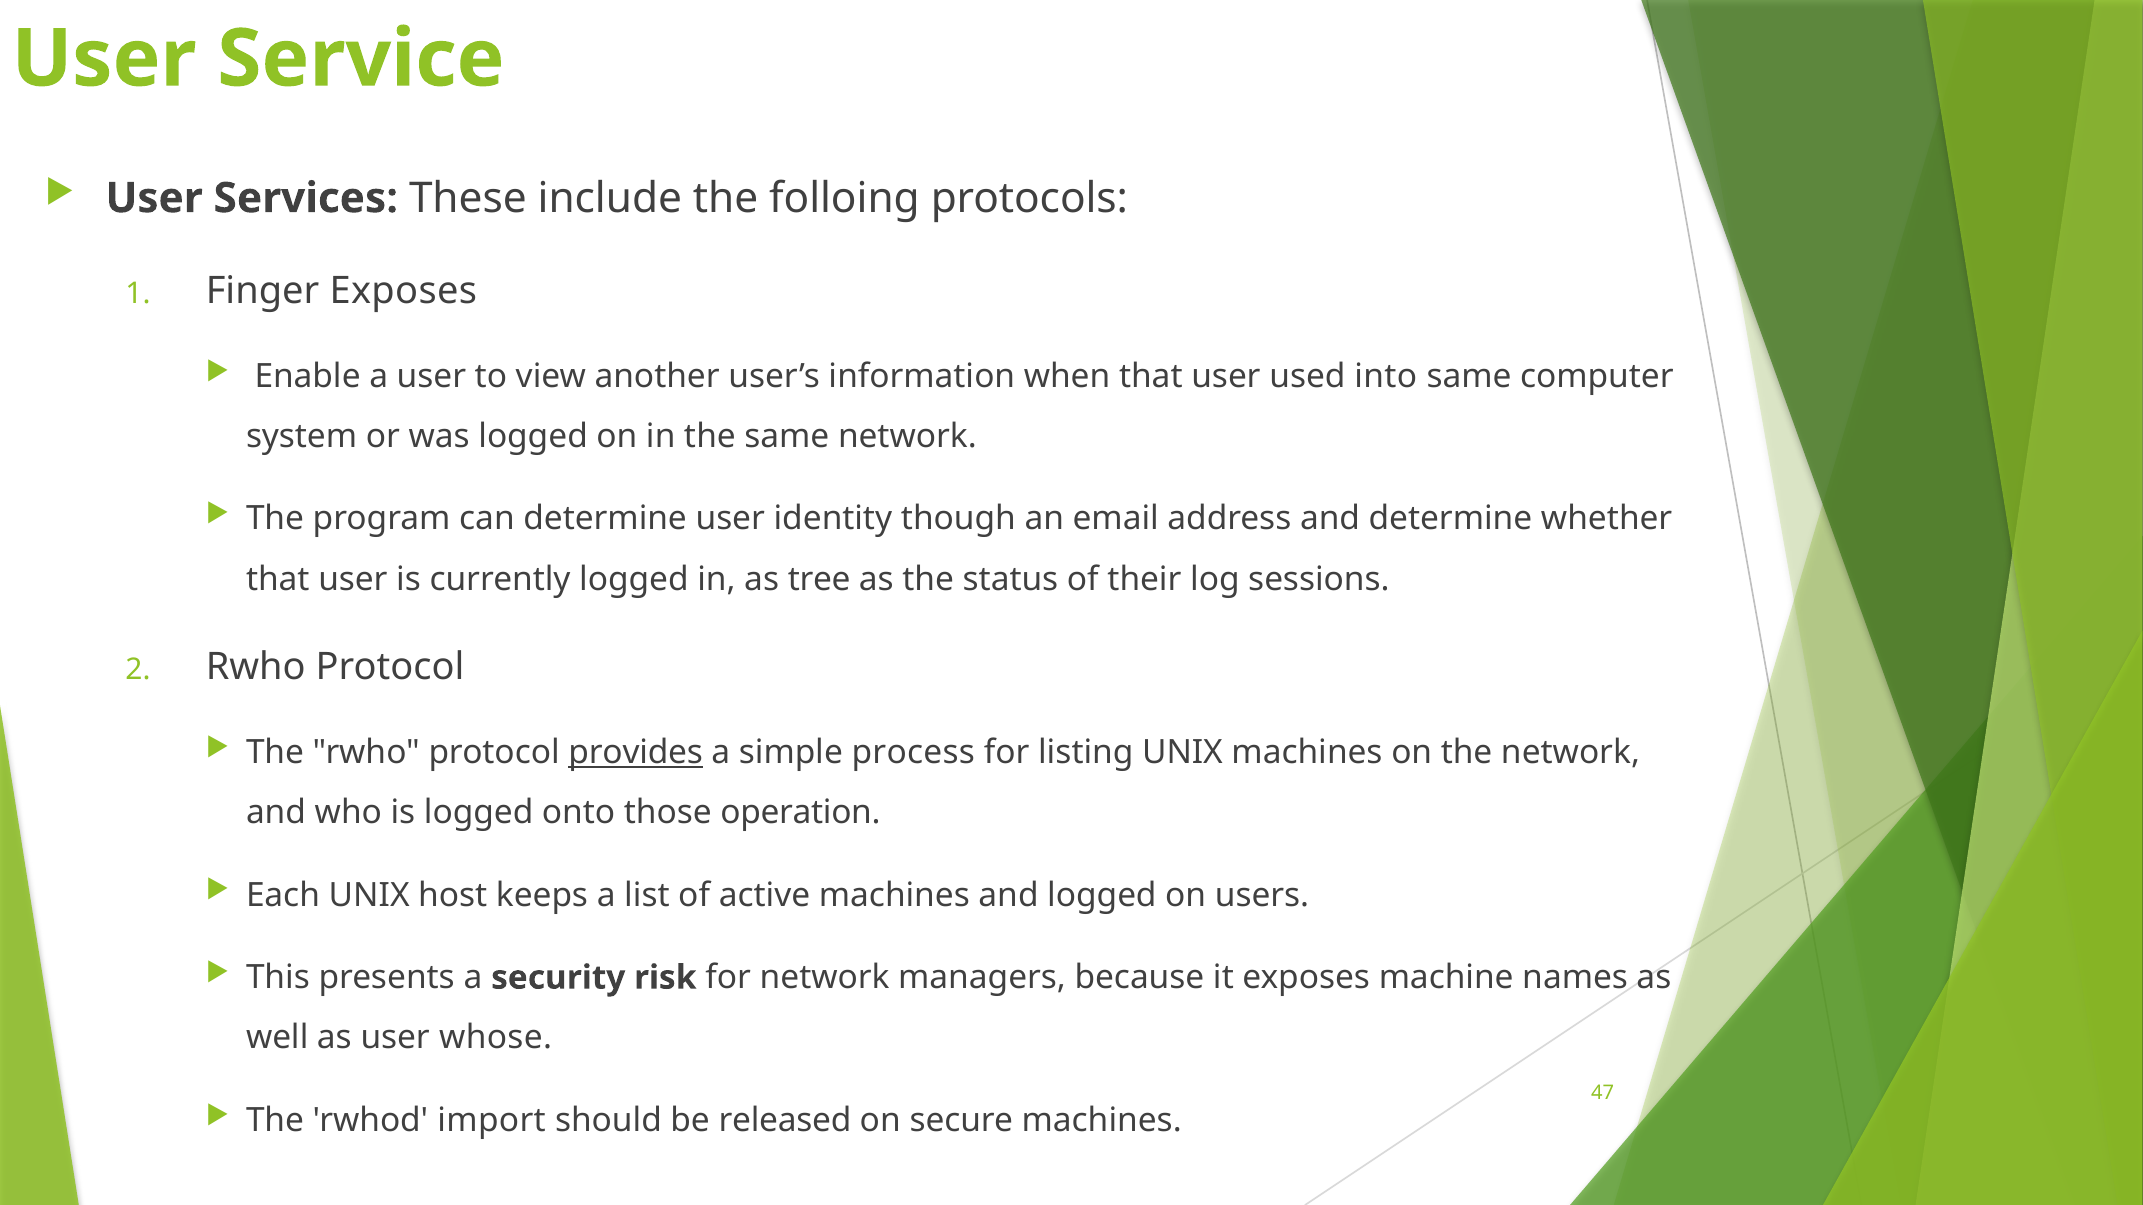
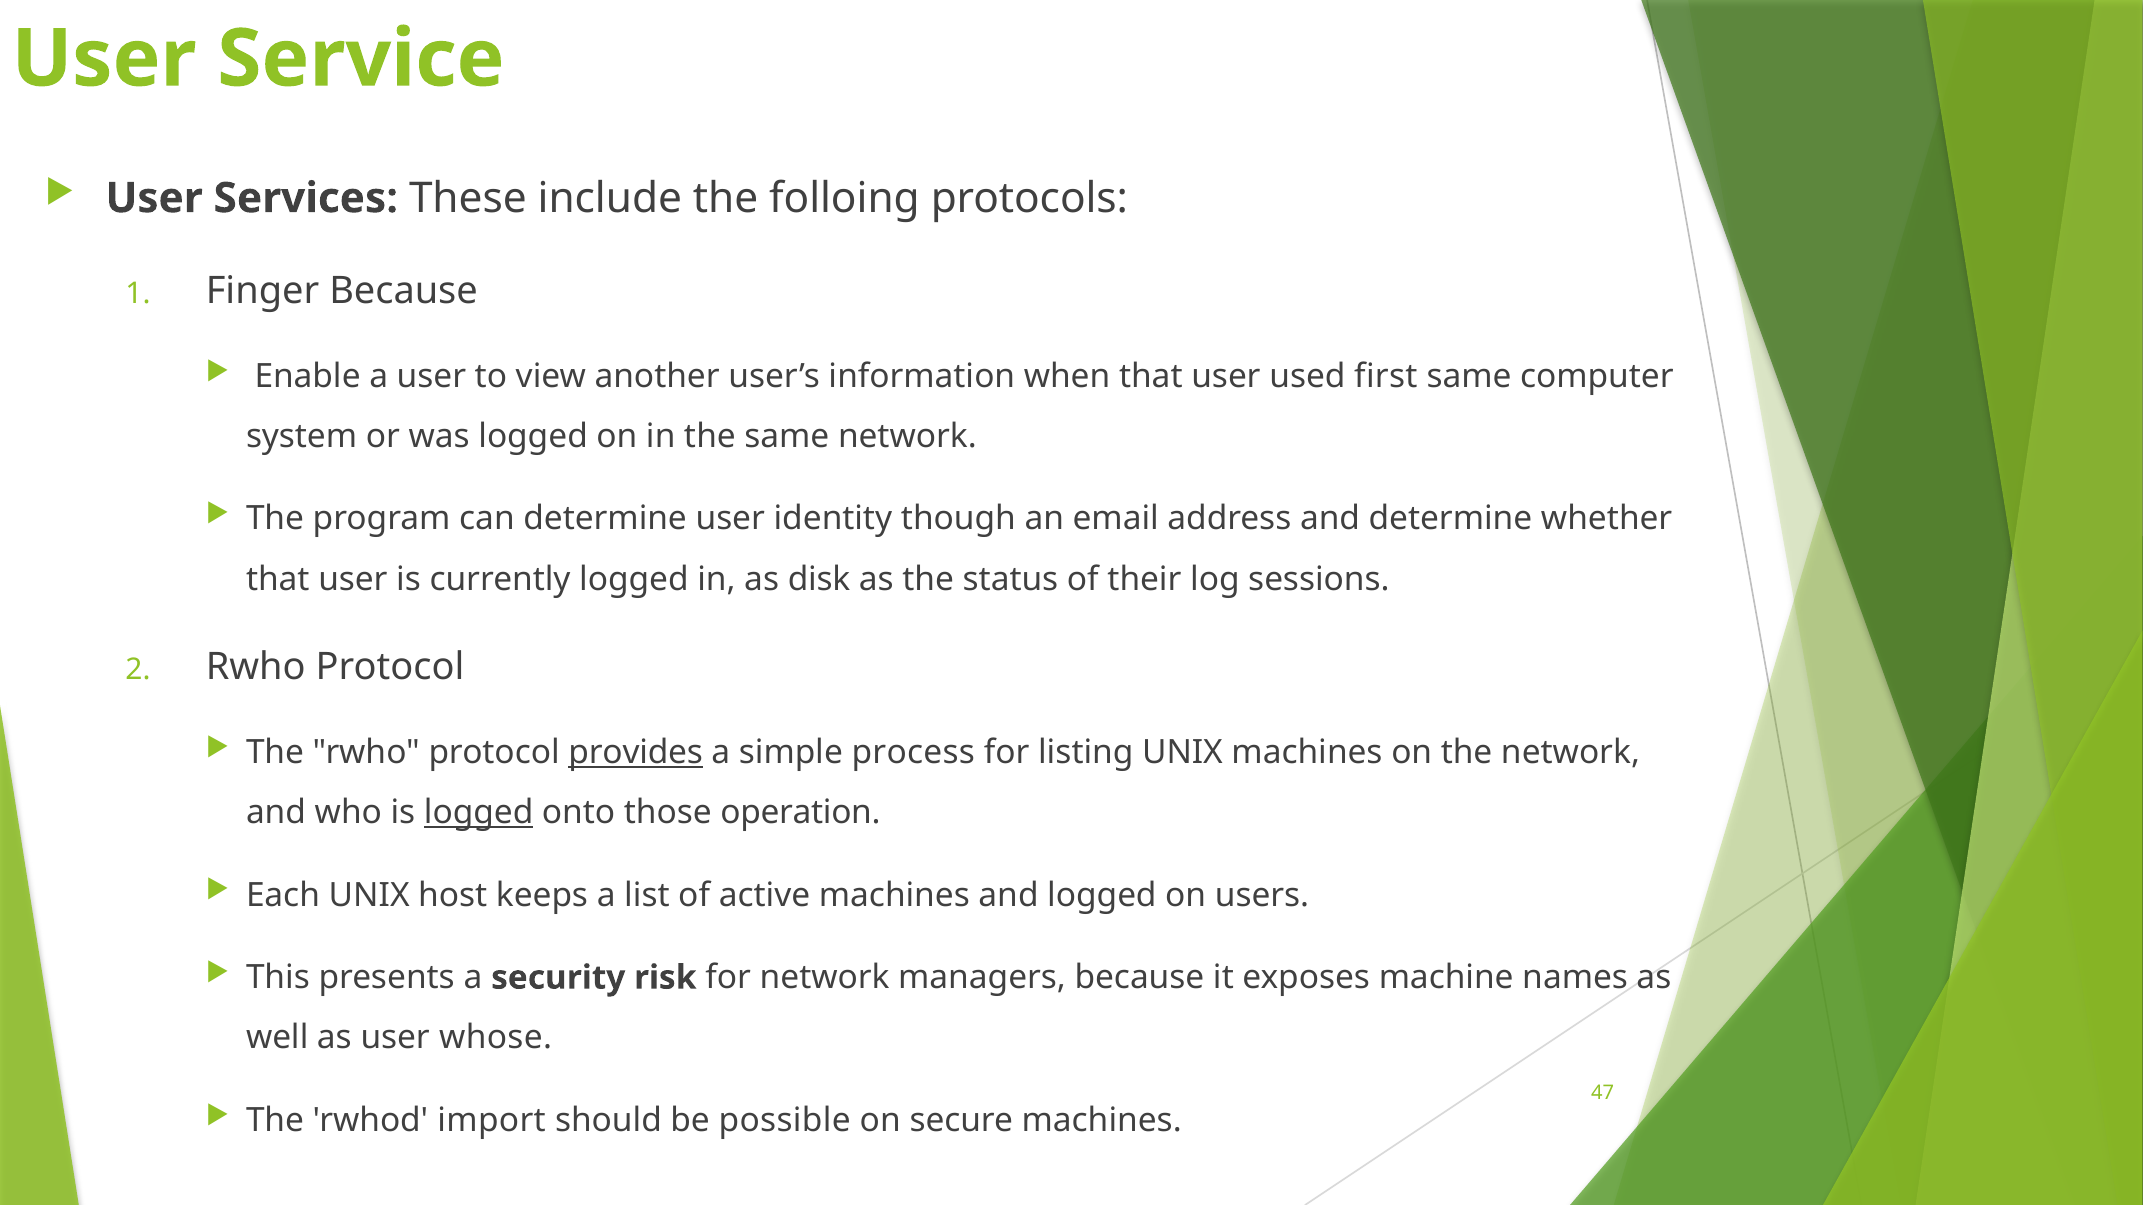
Finger Exposes: Exposes -> Because
into: into -> first
tree: tree -> disk
logged at (479, 813) underline: none -> present
released: released -> possible
